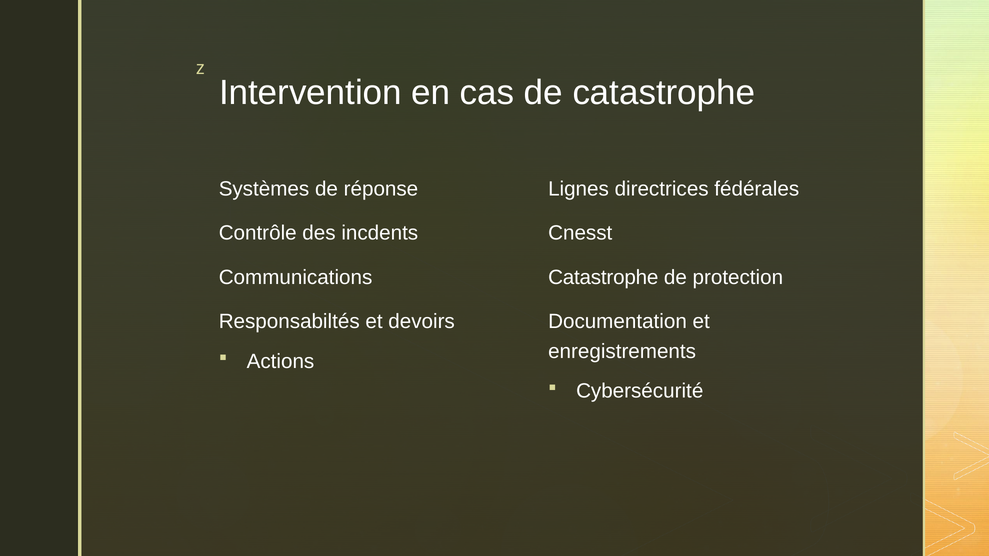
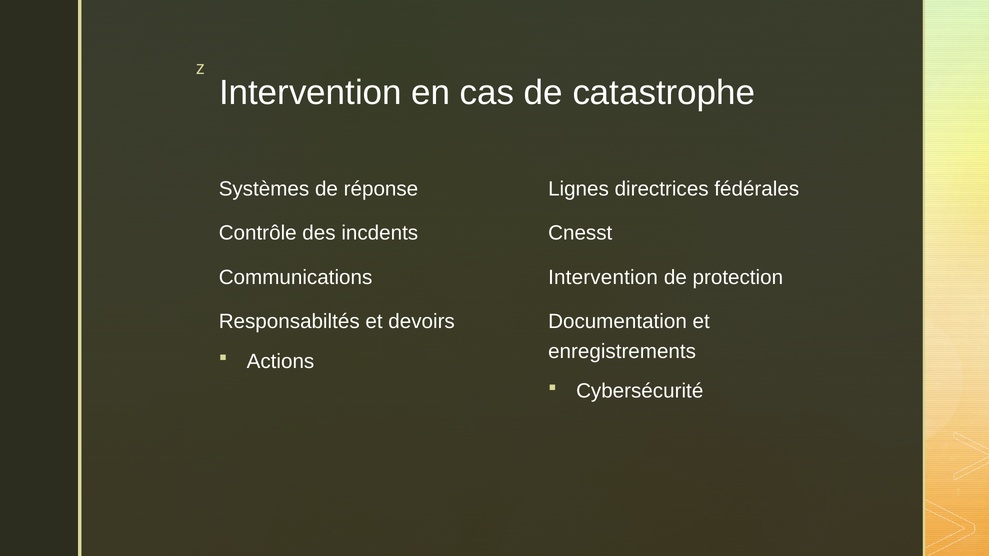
Catastrophe at (603, 277): Catastrophe -> Intervention
